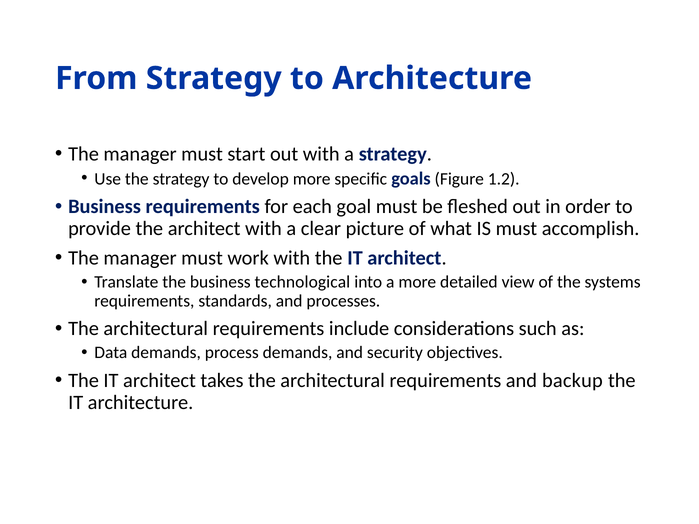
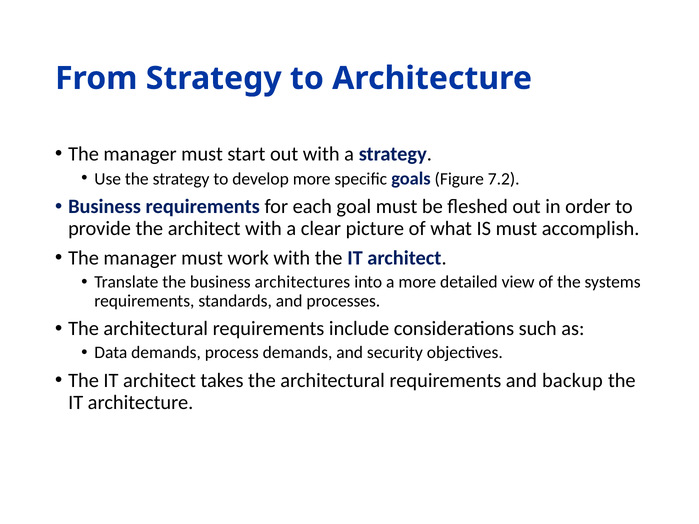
1.2: 1.2 -> 7.2
technological: technological -> architectures
